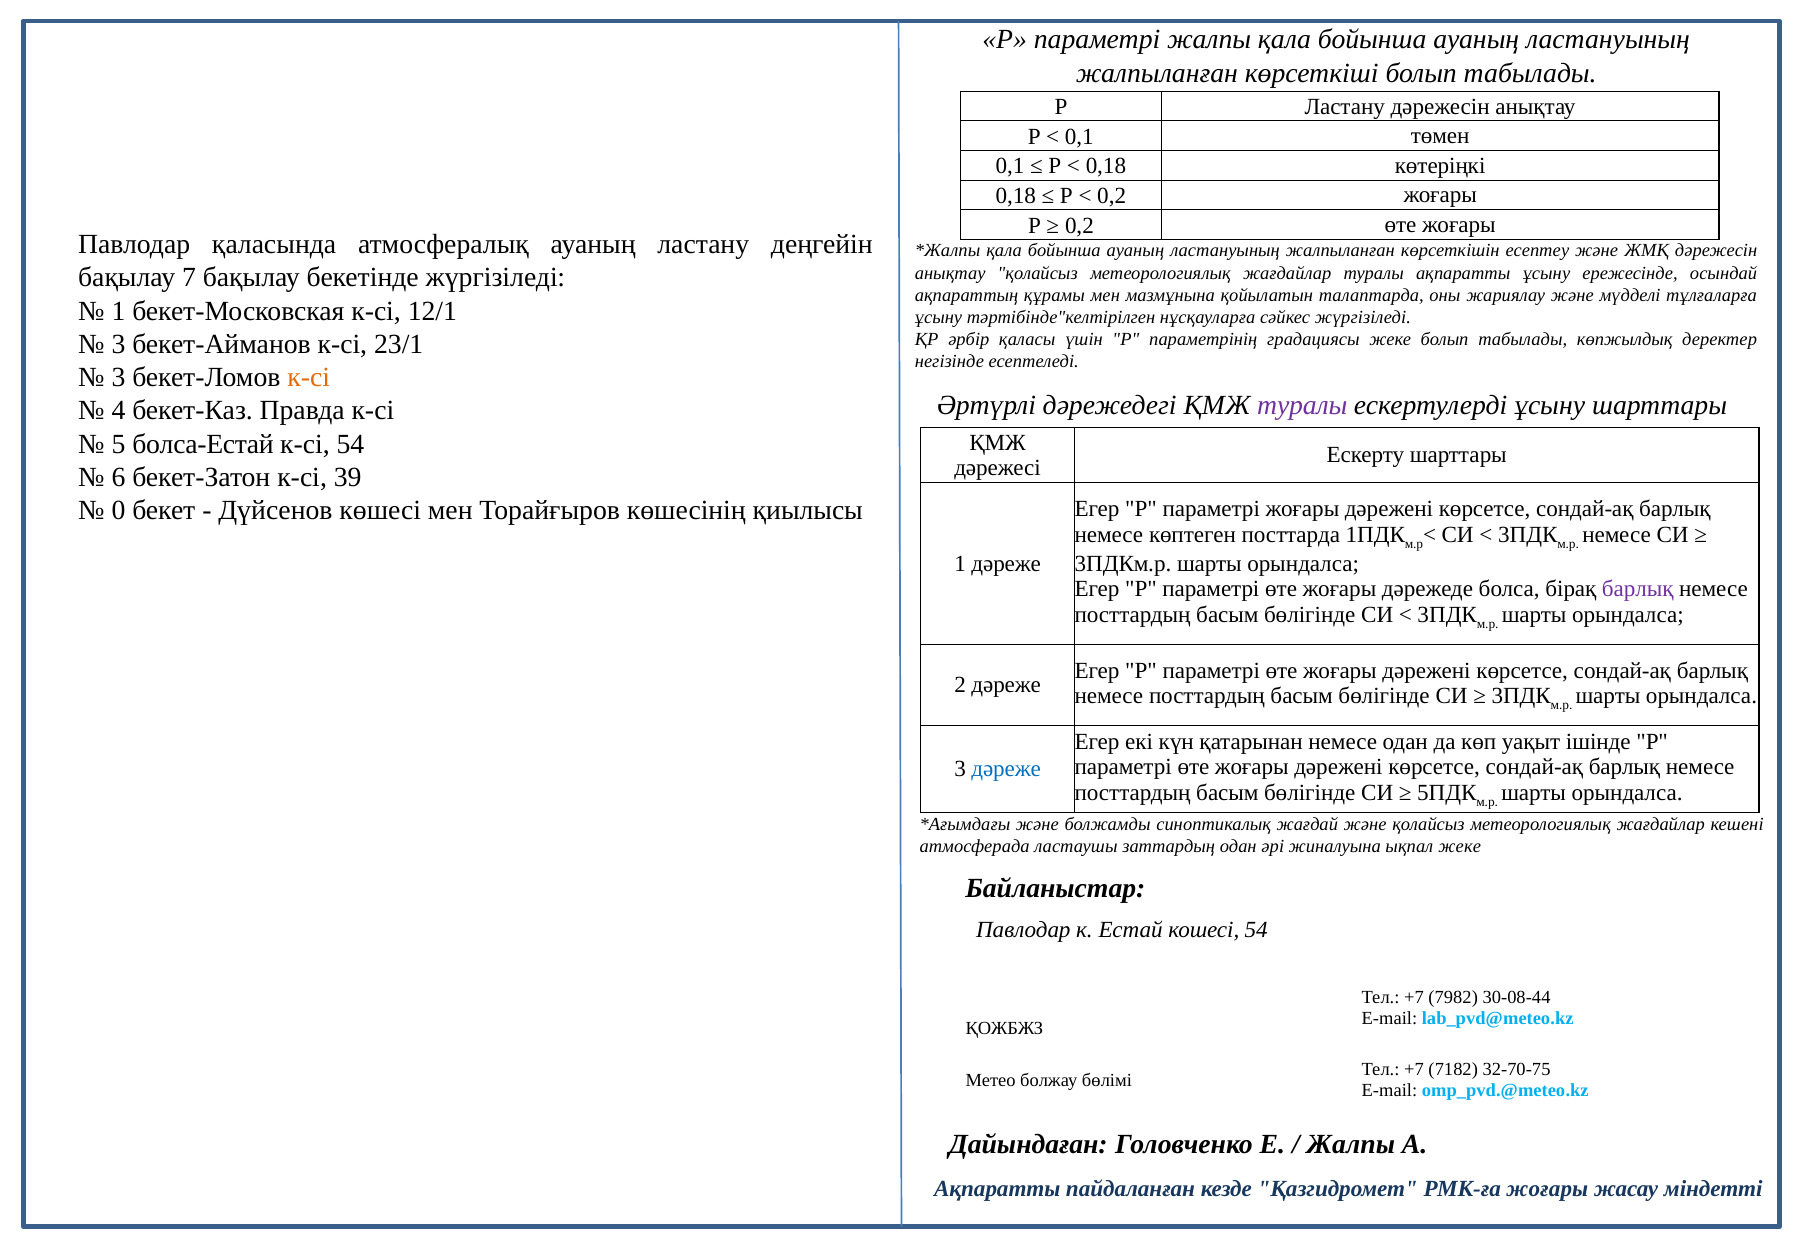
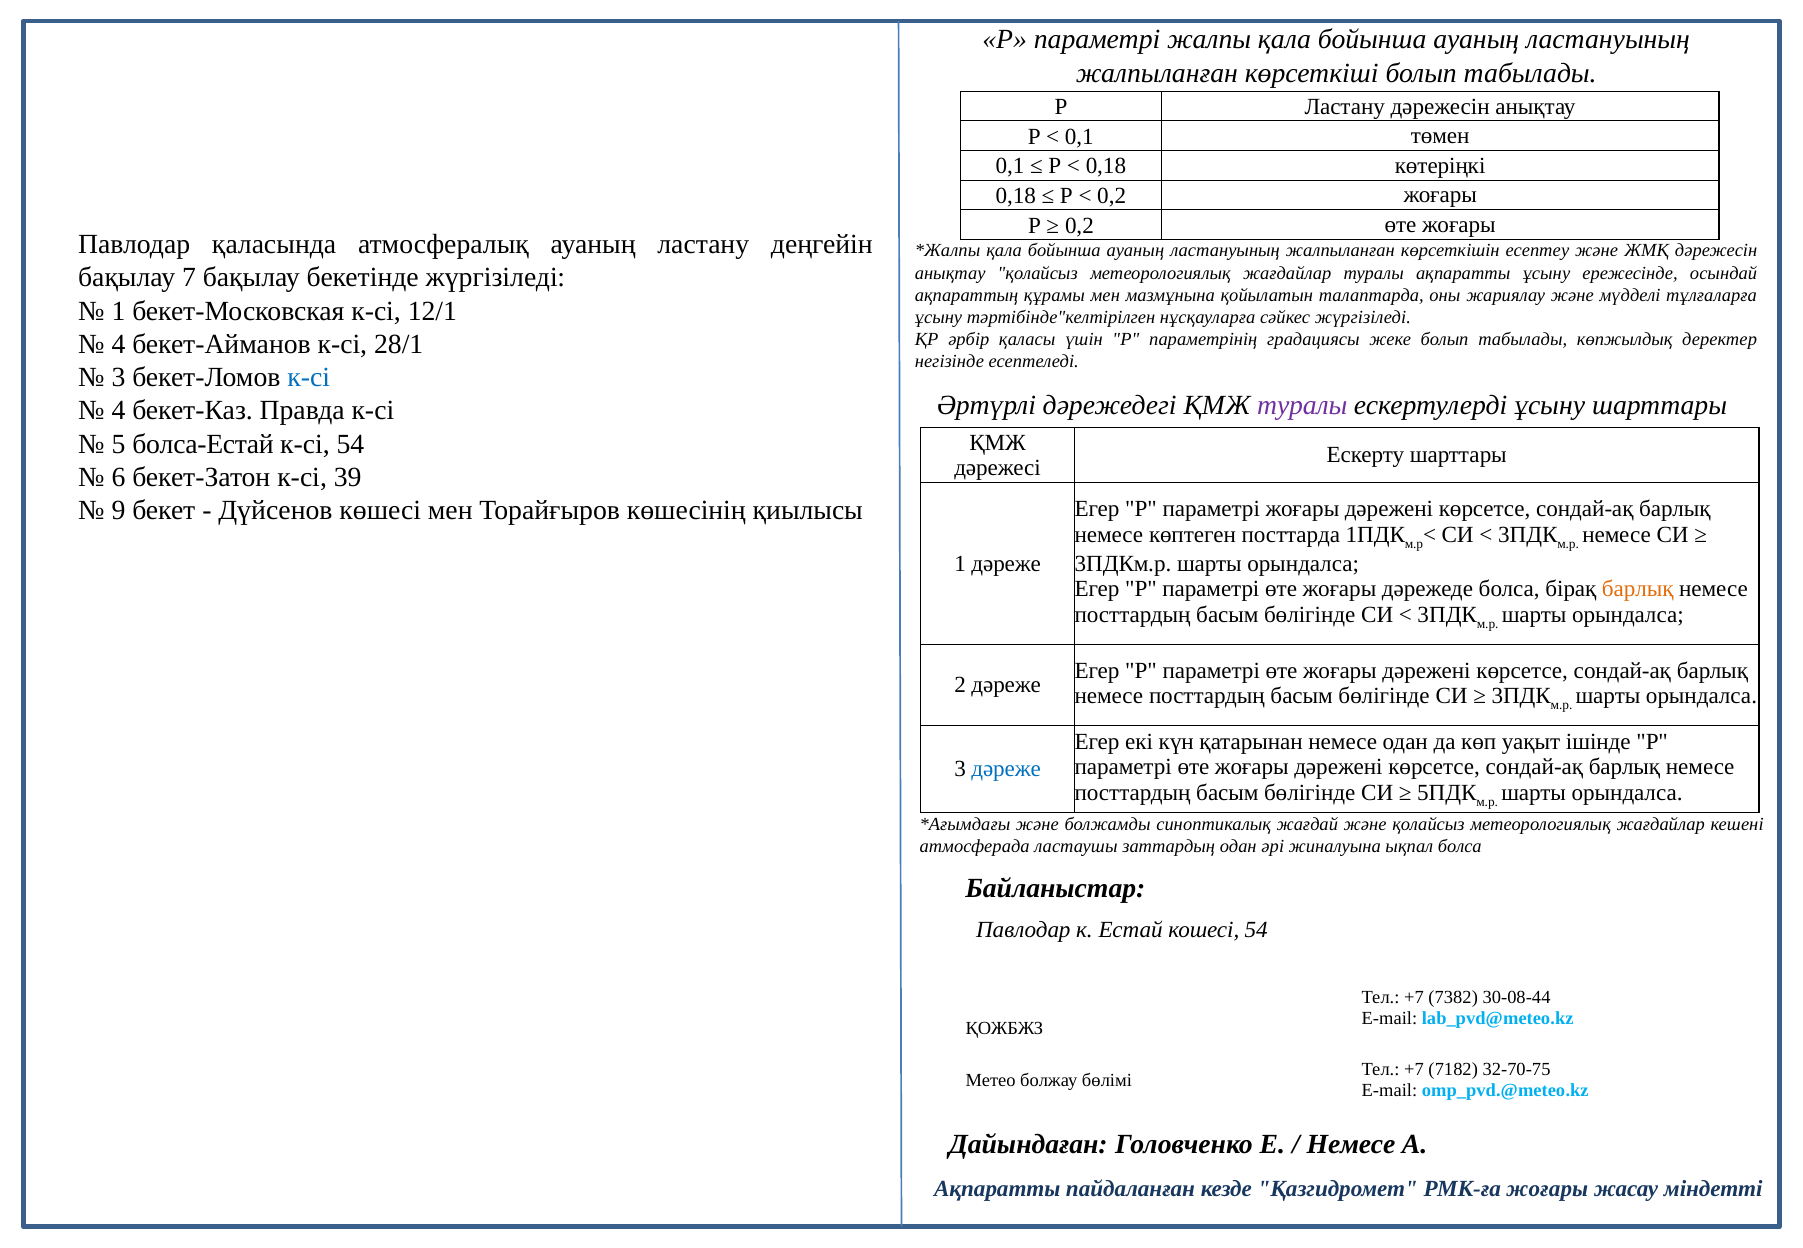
3 at (118, 344): 3 -> 4
23/1: 23/1 -> 28/1
к-сі at (309, 378) colour: orange -> blue
0: 0 -> 9
барлық at (1638, 589) colour: purple -> orange
ықпал жеке: жеке -> болса
7982: 7982 -> 7382
Жалпы at (1351, 1144): Жалпы -> Немесе
